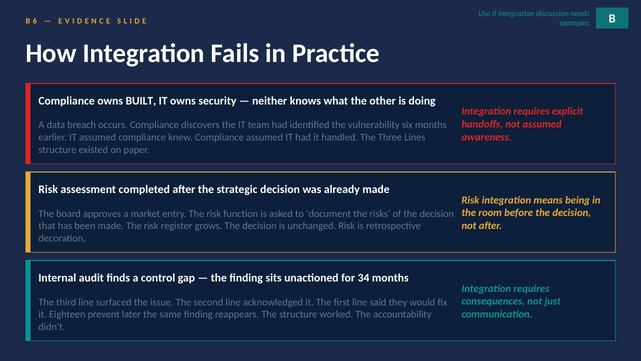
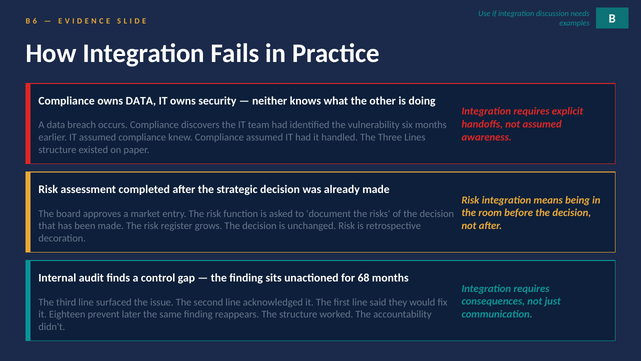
owns BUILT: BUILT -> DATA
34: 34 -> 68
